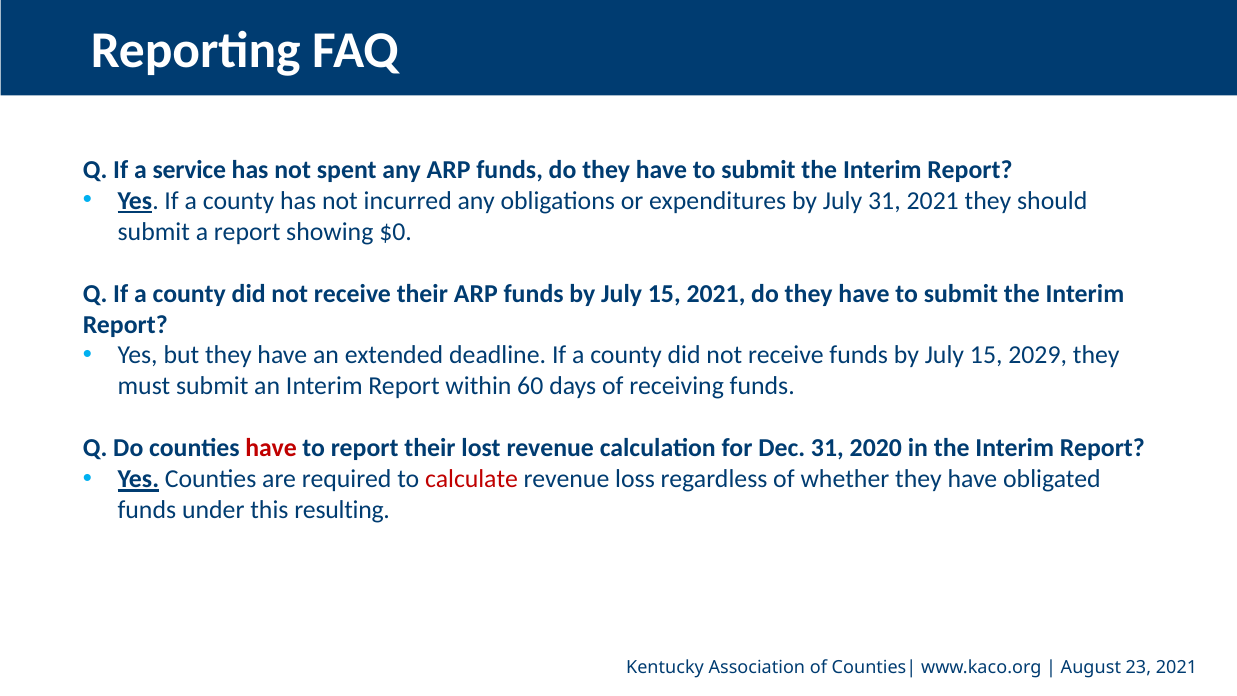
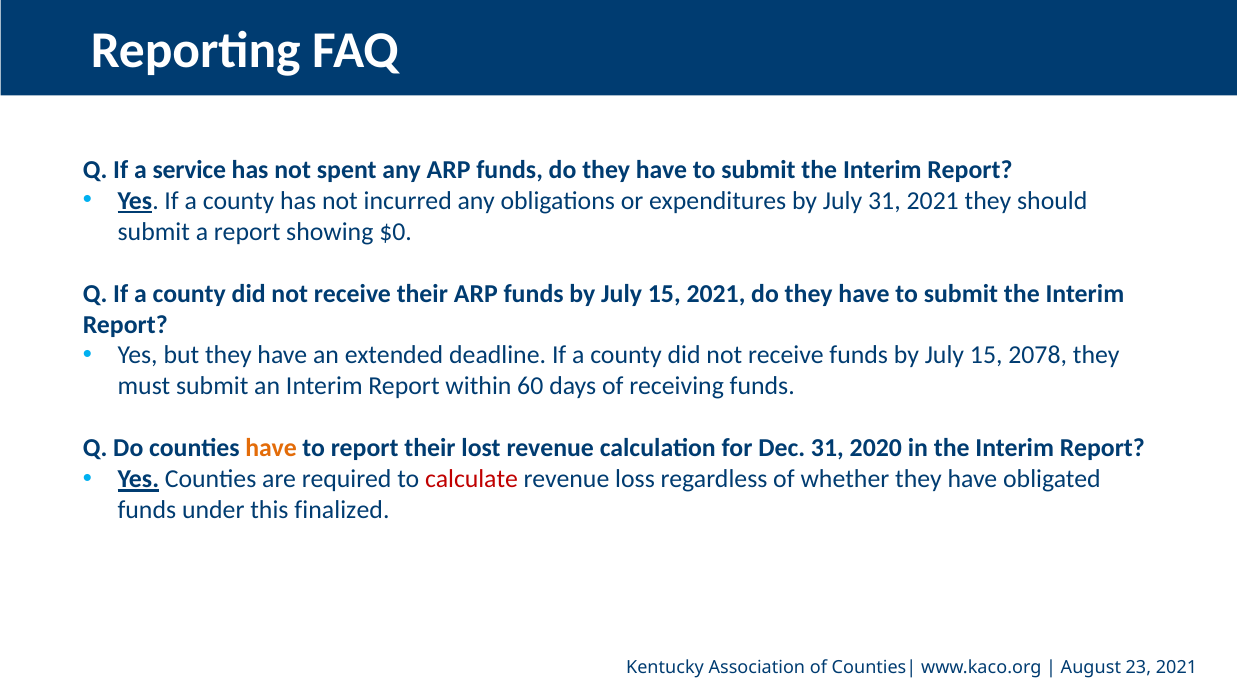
2029: 2029 -> 2078
have at (271, 448) colour: red -> orange
resulting: resulting -> finalized
